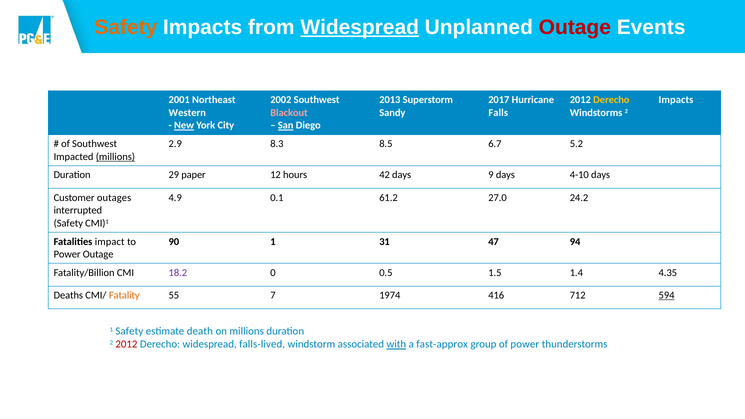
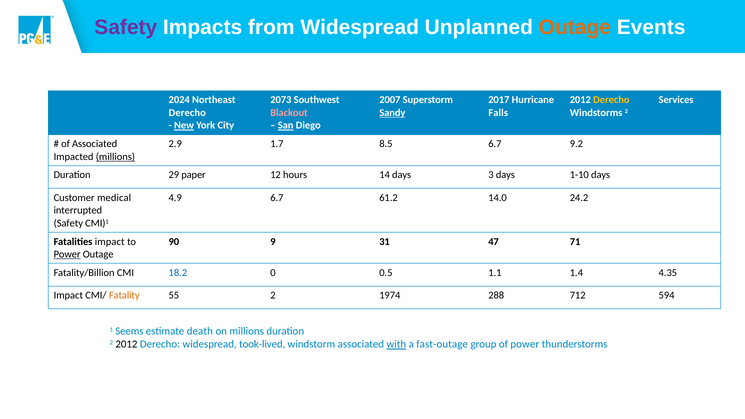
Safety at (126, 27) colour: orange -> purple
Widespread at (360, 27) underline: present -> none
Outage at (575, 27) colour: red -> orange
2001: 2001 -> 2024
2002: 2002 -> 2073
2013: 2013 -> 2007
Impacts at (676, 100): Impacts -> Services
Western at (187, 113): Western -> Derecho
Sandy underline: none -> present
of Southwest: Southwest -> Associated
8.3: 8.3 -> 1.7
5.2: 5.2 -> 9.2
42: 42 -> 14
9: 9 -> 3
4-10: 4-10 -> 1-10
outages: outages -> medical
4.9 0.1: 0.1 -> 6.7
27.0: 27.0 -> 14.0
90 1: 1 -> 9
94: 94 -> 71
Power at (67, 254) underline: none -> present
18.2 colour: purple -> blue
1.5: 1.5 -> 1.1
Deaths at (68, 295): Deaths -> Impact
55 7: 7 -> 2
416: 416 -> 288
594 underline: present -> none
1 Safety: Safety -> Seems
2012 at (126, 344) colour: red -> black
falls-lived: falls-lived -> took-lived
fast-approx: fast-approx -> fast-outage
